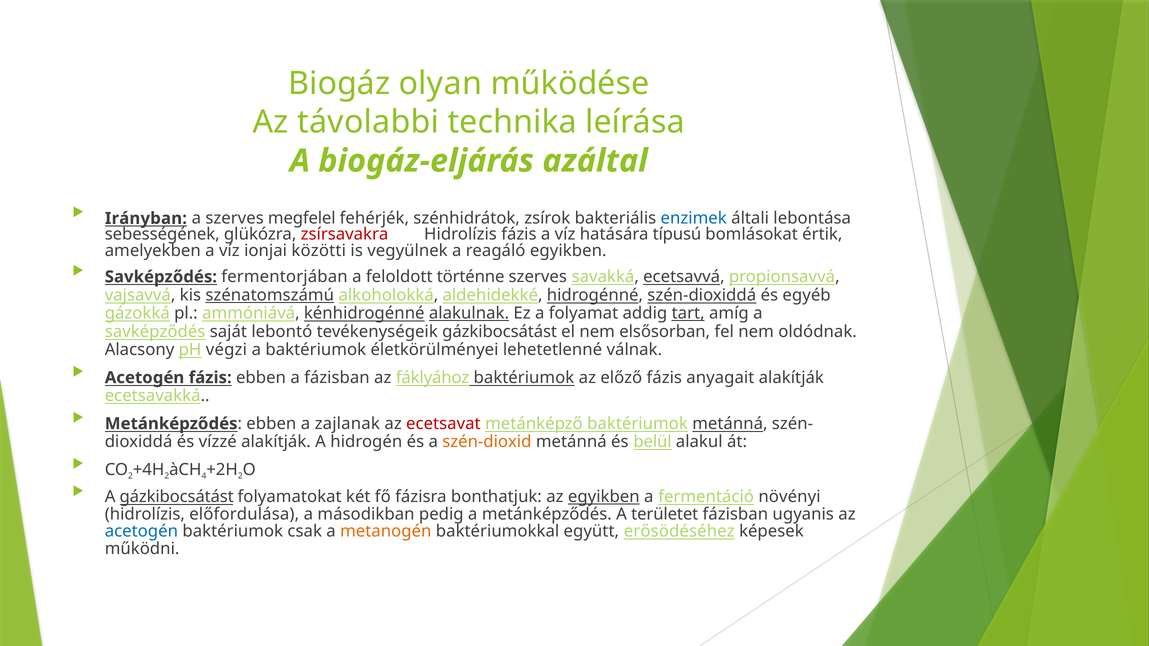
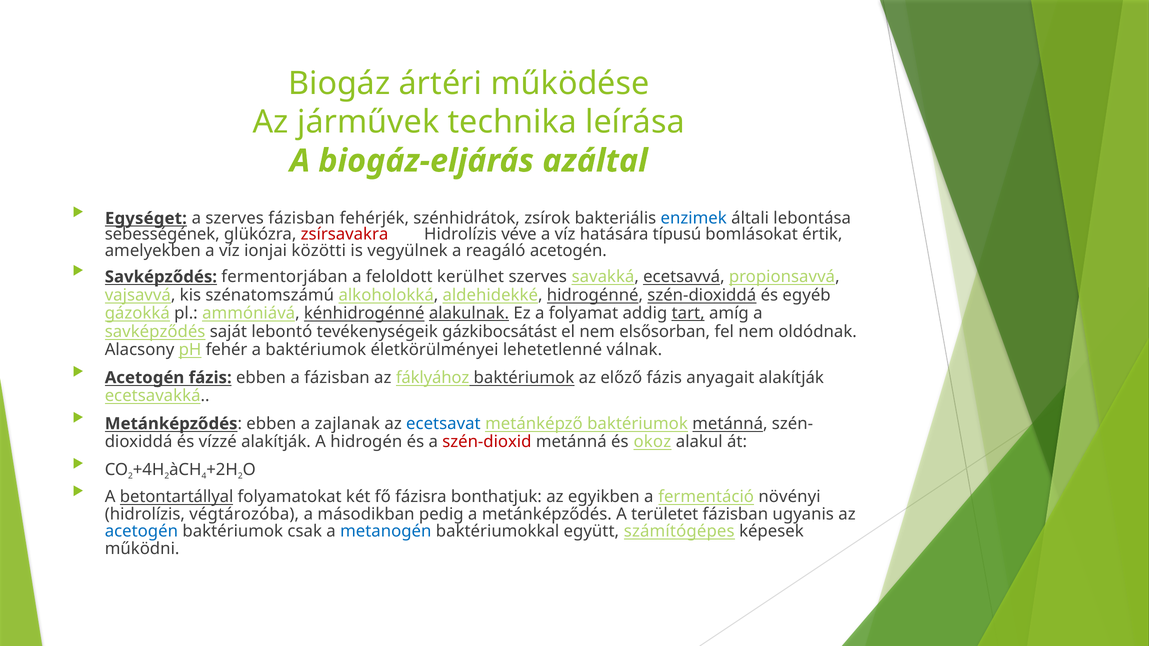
olyan: olyan -> ártéri
távolabbi: távolabbi -> járművek
Irányban: Irányban -> Egységet
szerves megfelel: megfelel -> fázisban
Hidrolízis fázis: fázis -> véve
reagáló egyikben: egyikben -> acetogén
történne: történne -> kerülhet
szénatomszámú underline: present -> none
végzi: végzi -> fehér
ecetsavat colour: red -> blue
szén-dioxid colour: orange -> red
belül: belül -> okoz
A gázkibocsátást: gázkibocsátást -> betontartállyal
egyikben at (604, 497) underline: present -> none
előfordulása: előfordulása -> végtározóba
metanogén colour: orange -> blue
erősödéséhez: erősödéséhez -> számítógépes
